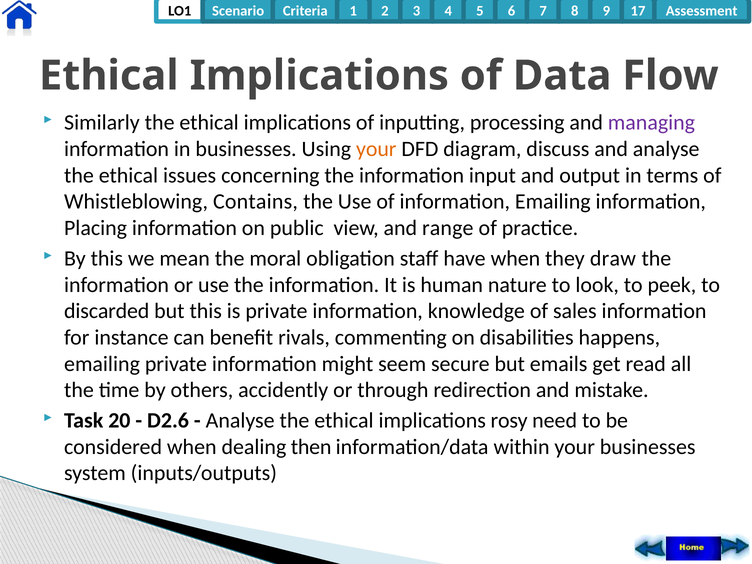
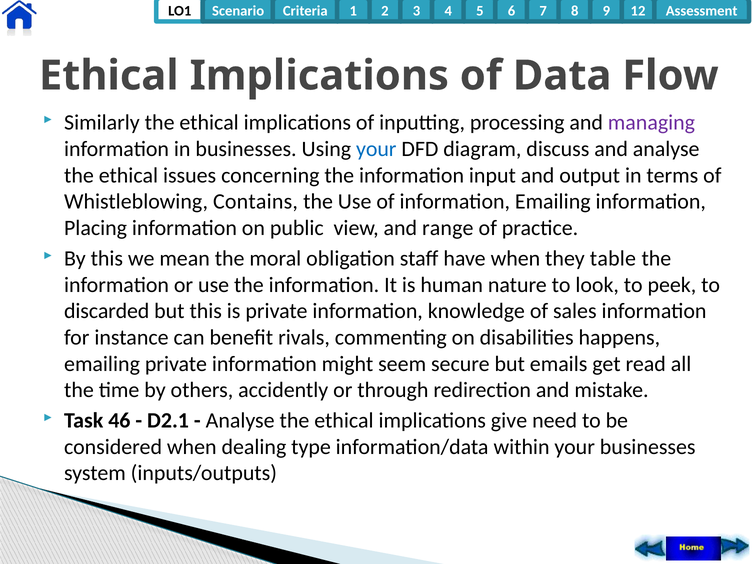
17: 17 -> 12
your at (376, 149) colour: orange -> blue
draw: draw -> table
20: 20 -> 46
D2.6: D2.6 -> D2.1
rosy: rosy -> give
then: then -> type
